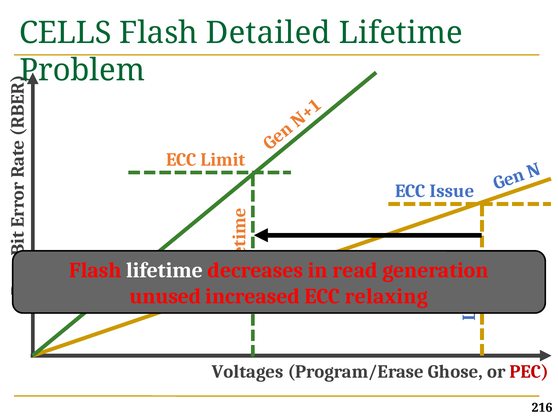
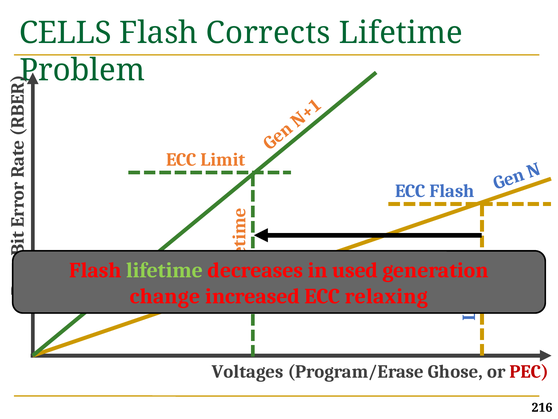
Detailed: Detailed -> Corrects
ECC Issue: Issue -> Flash
lifetime at (165, 270) colour: white -> light green
read: read -> used
unused: unused -> change
